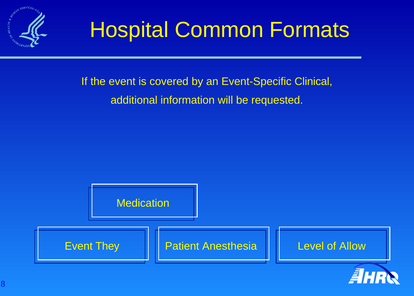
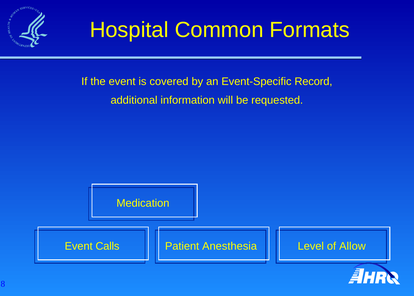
Clinical: Clinical -> Record
They: They -> Calls
